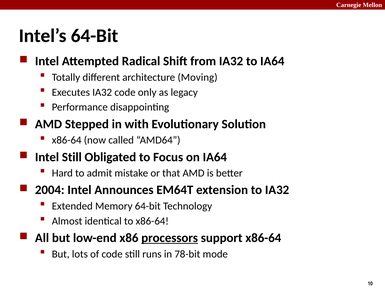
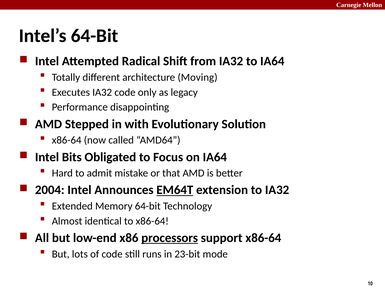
Intel Still: Still -> Bits
EM64T underline: none -> present
78-bit: 78-bit -> 23-bit
